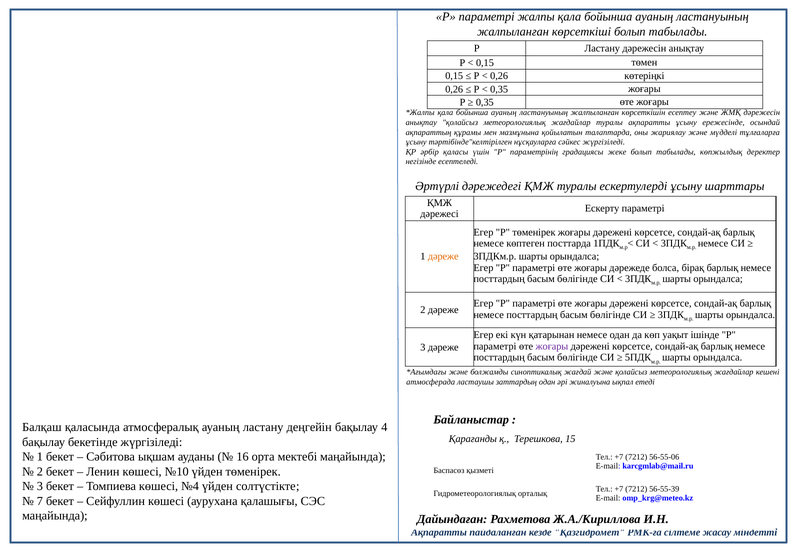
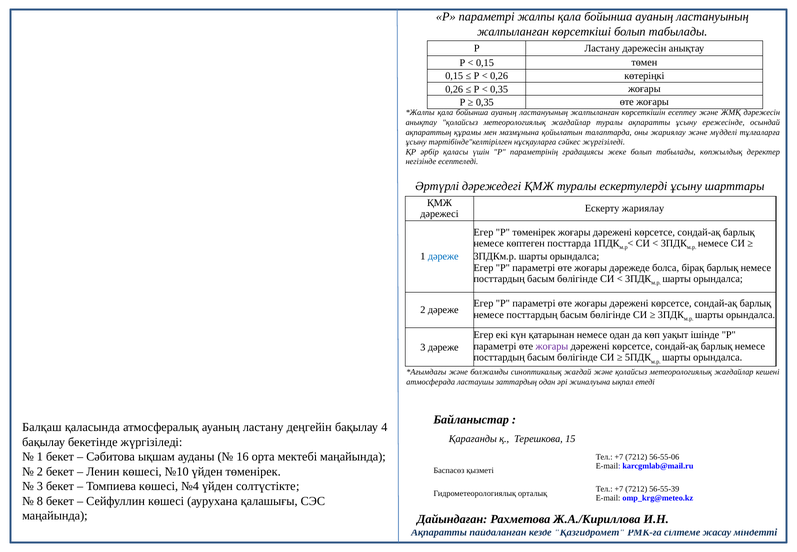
Ескерту параметрі: параметрі -> жариялау
дәреже at (443, 256) colour: orange -> blue
7: 7 -> 8
